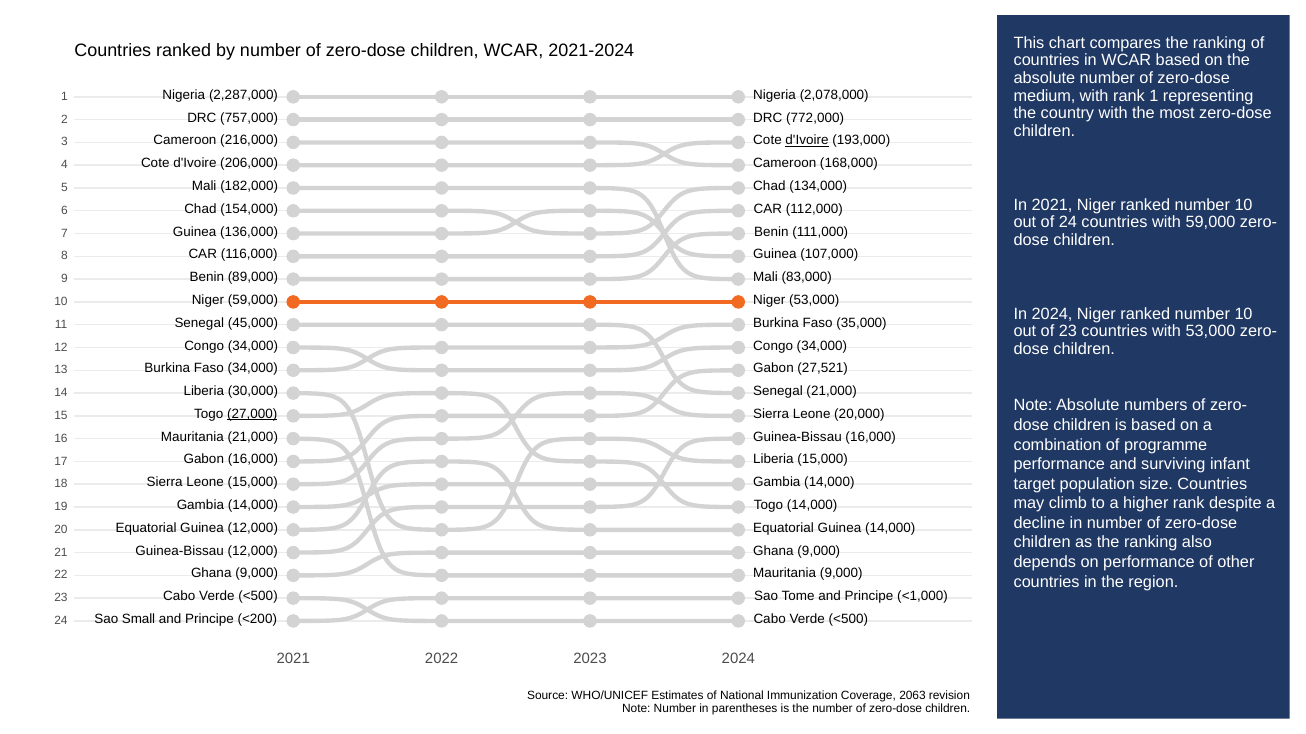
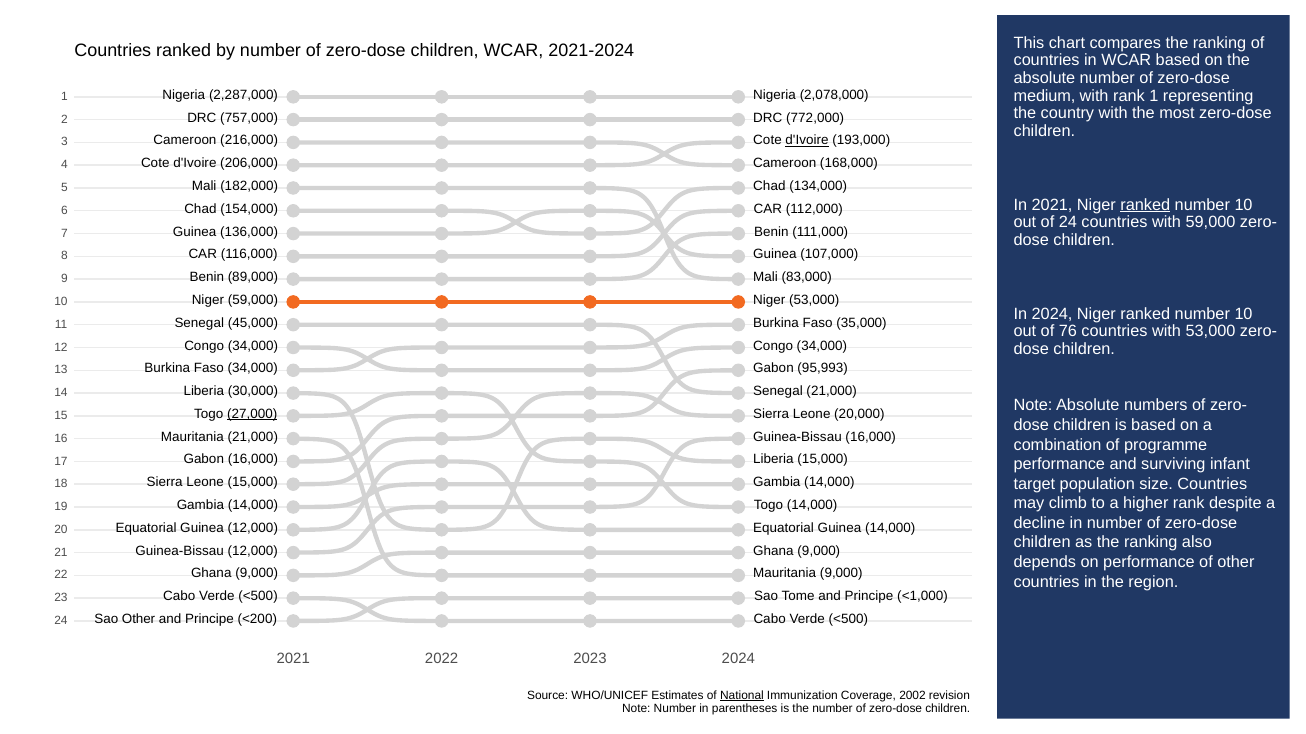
ranked at (1145, 205) underline: none -> present
of 23: 23 -> 76
27,521: 27,521 -> 95,993
Sao Small: Small -> Other
National underline: none -> present
2063: 2063 -> 2002
